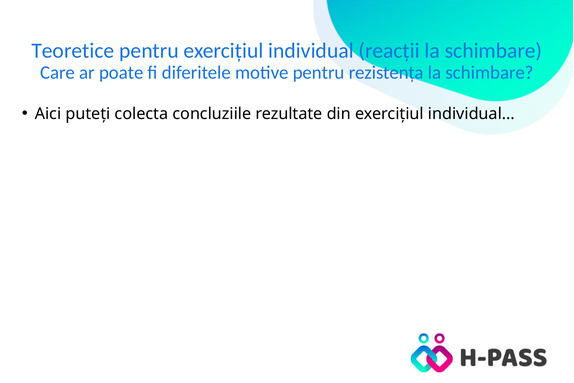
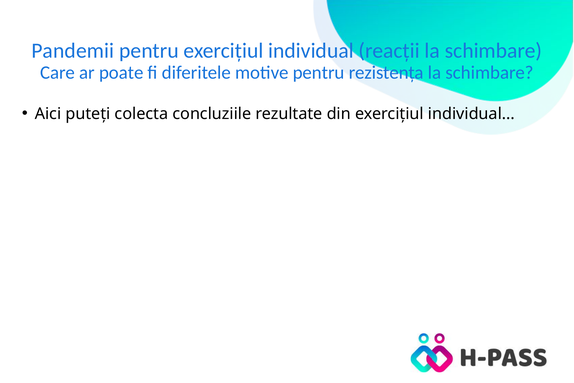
Teoretice: Teoretice -> Pandemii
